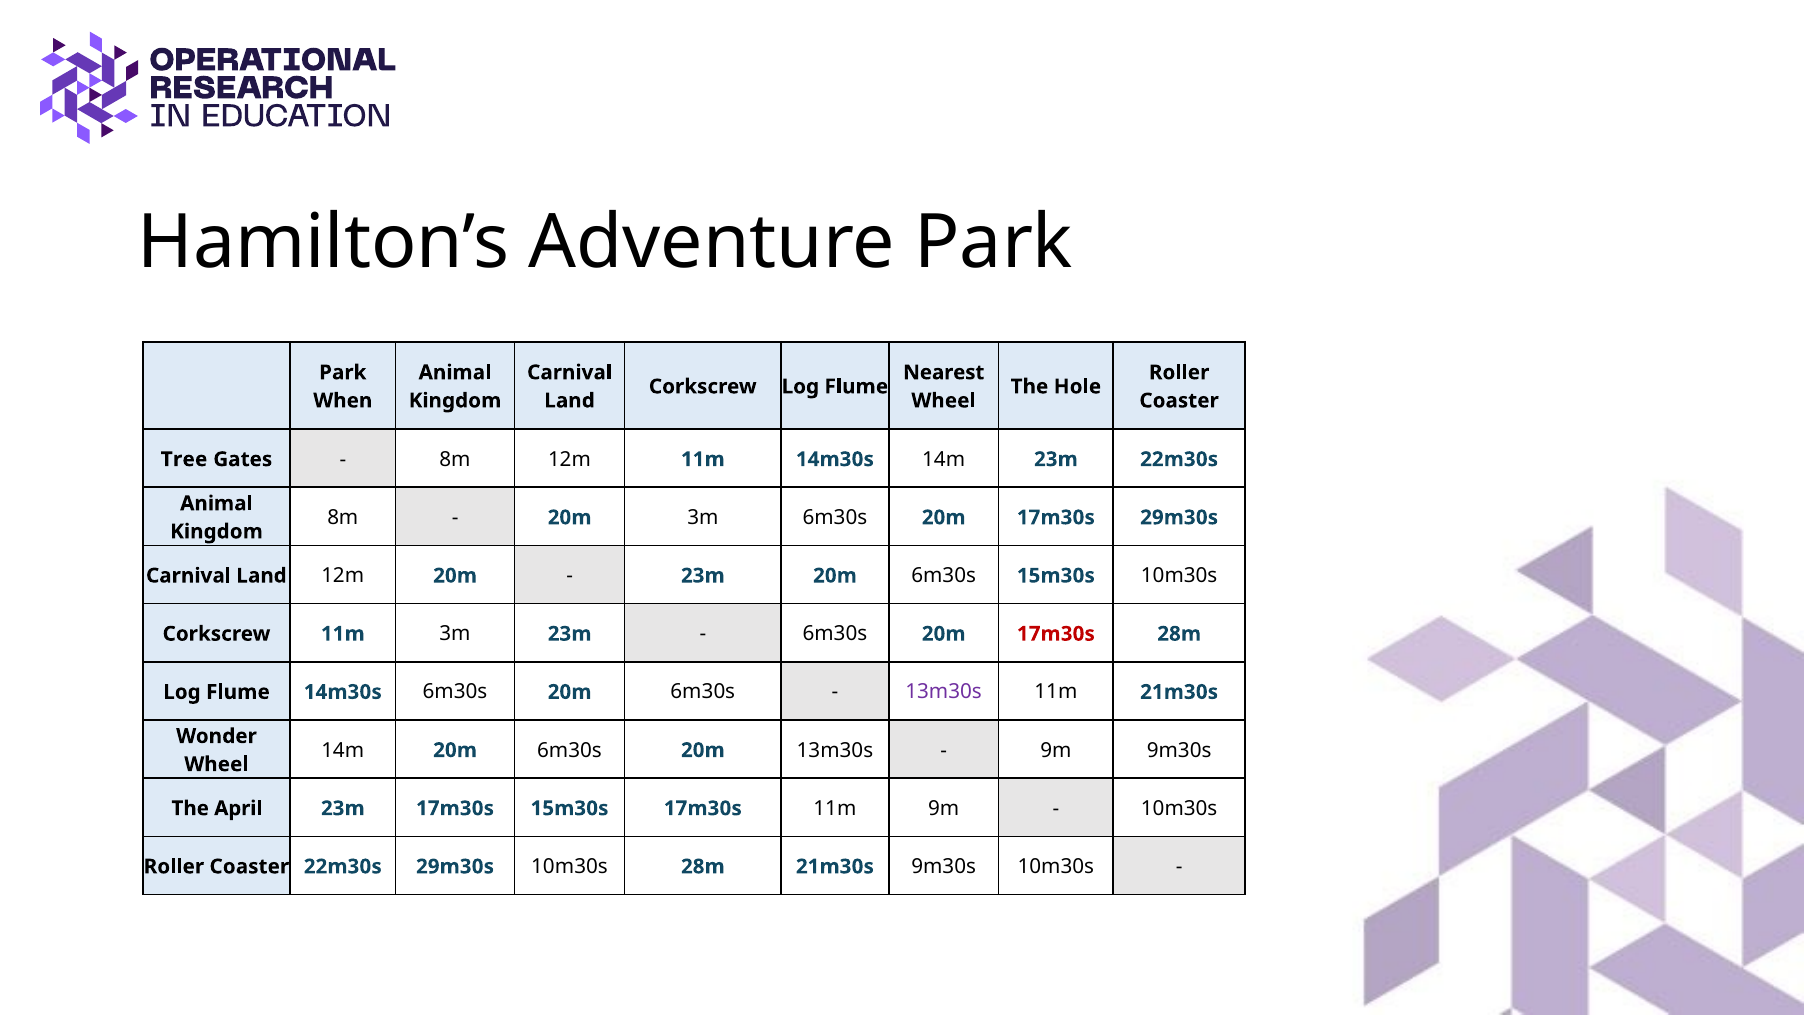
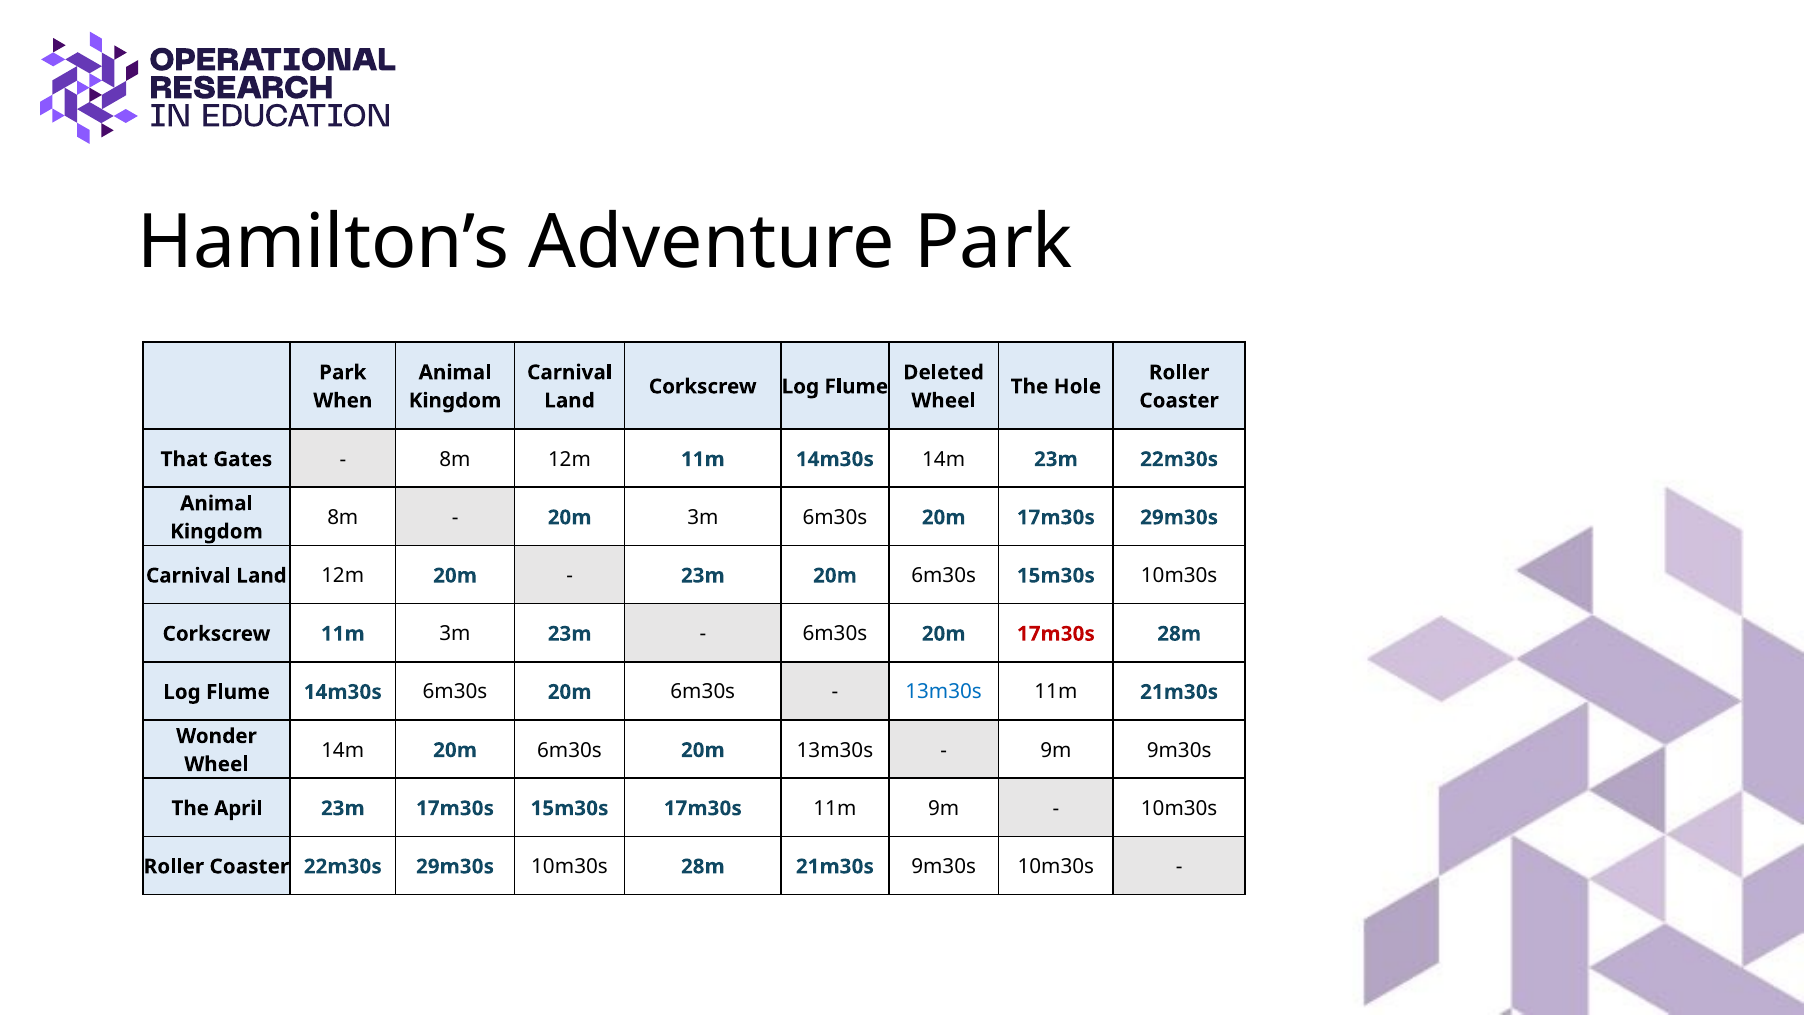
Nearest: Nearest -> Deleted
Tree: Tree -> That
13m30s at (944, 692) colour: purple -> blue
